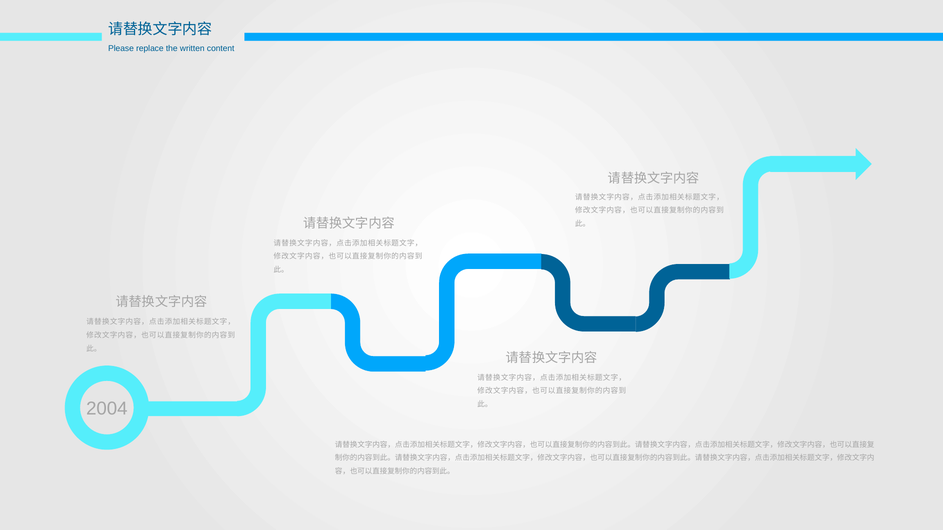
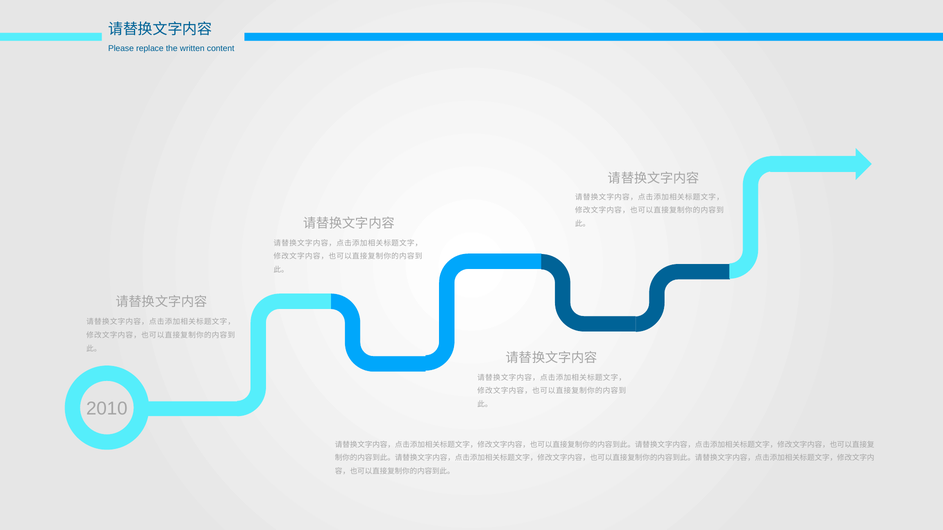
2004: 2004 -> 2010
